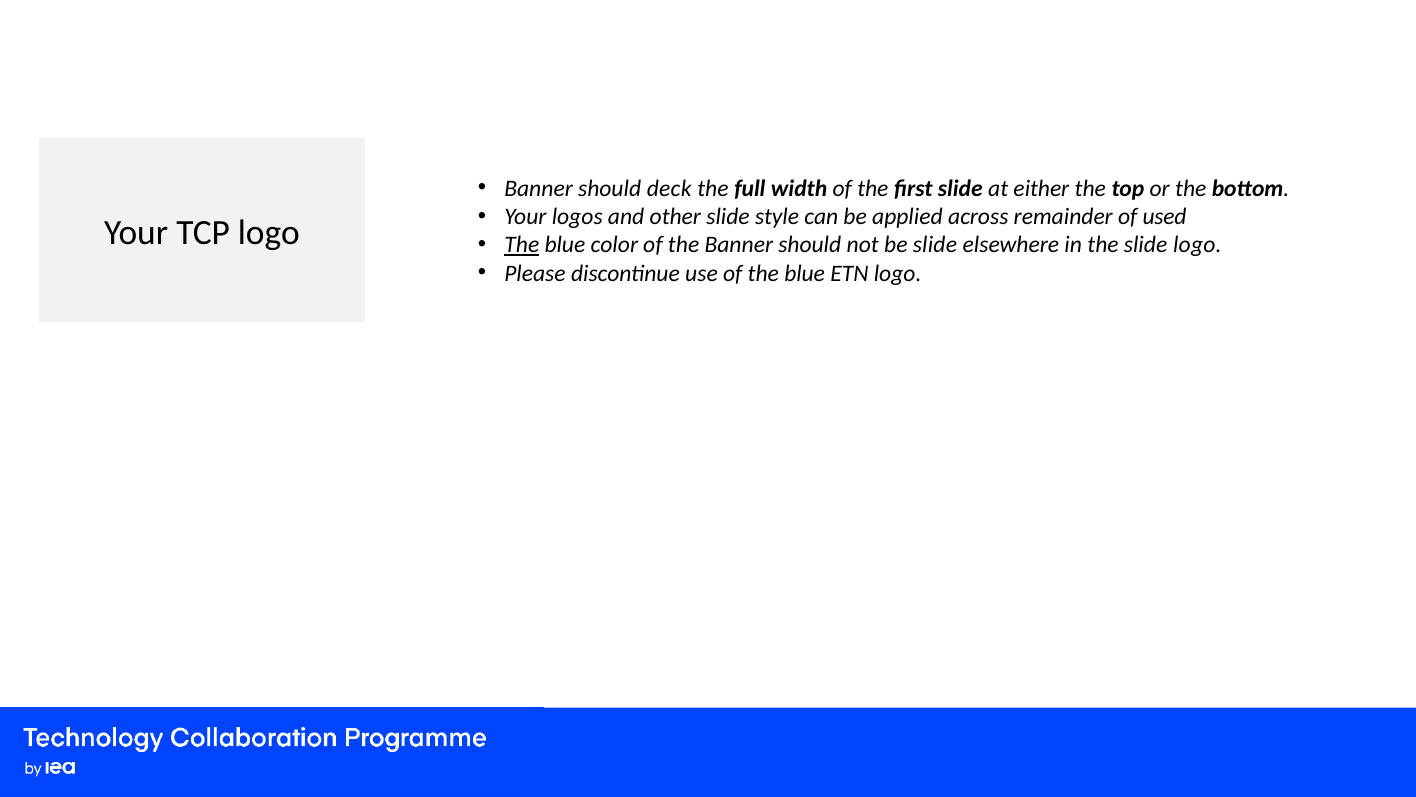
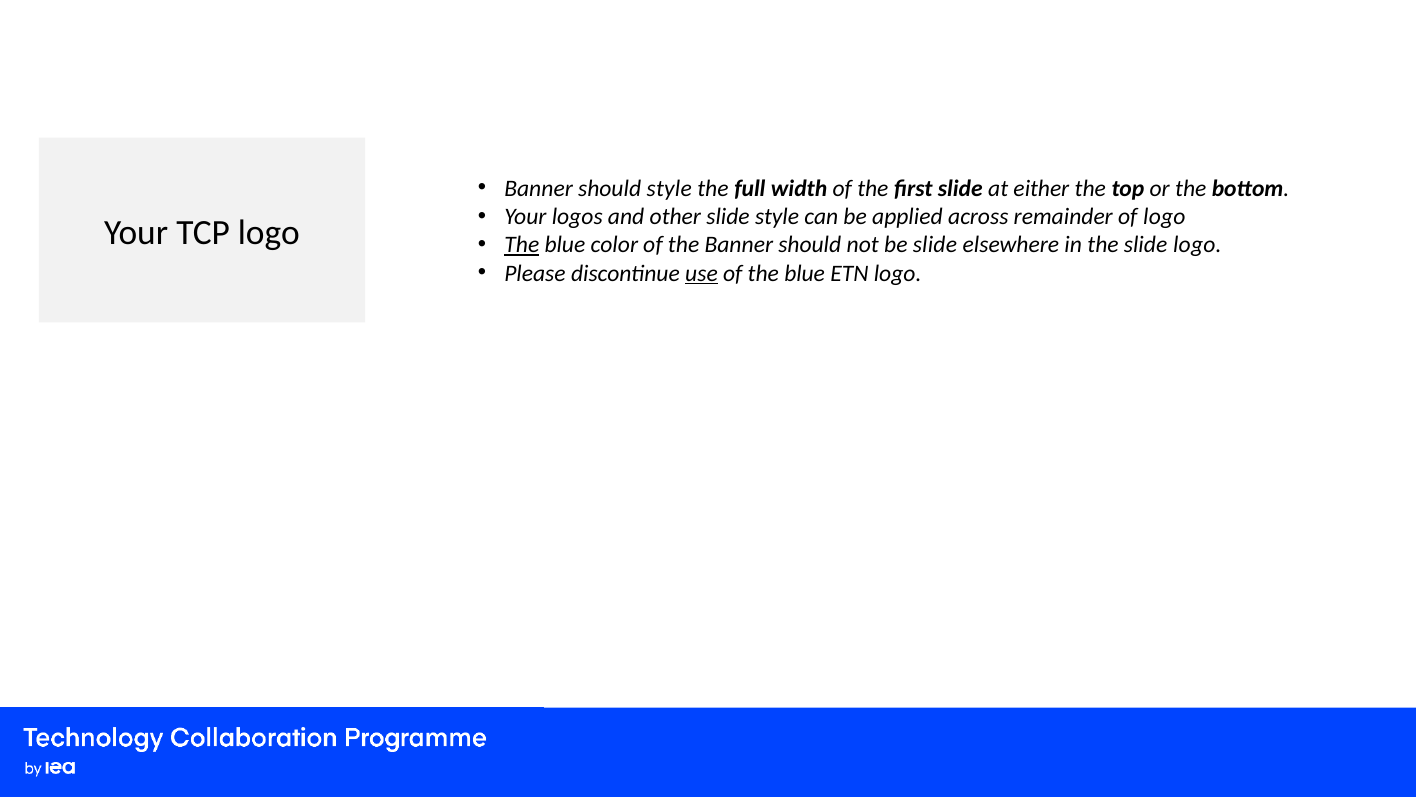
should deck: deck -> style
of used: used -> logo
use underline: none -> present
